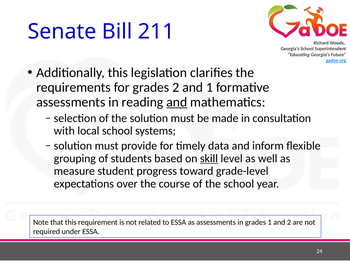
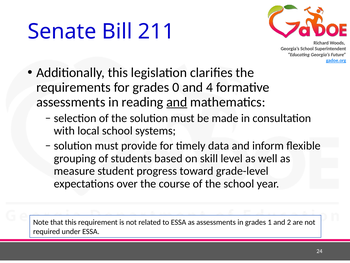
grades 2: 2 -> 0
and 1: 1 -> 4
skill underline: present -> none
